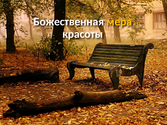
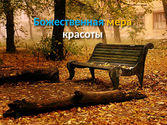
Божественная colour: white -> light blue
